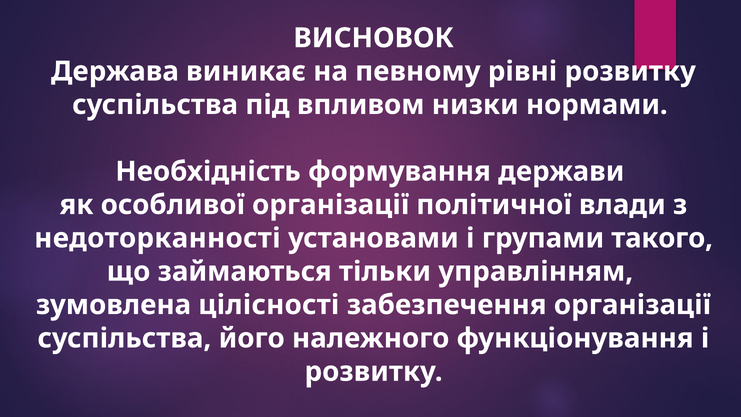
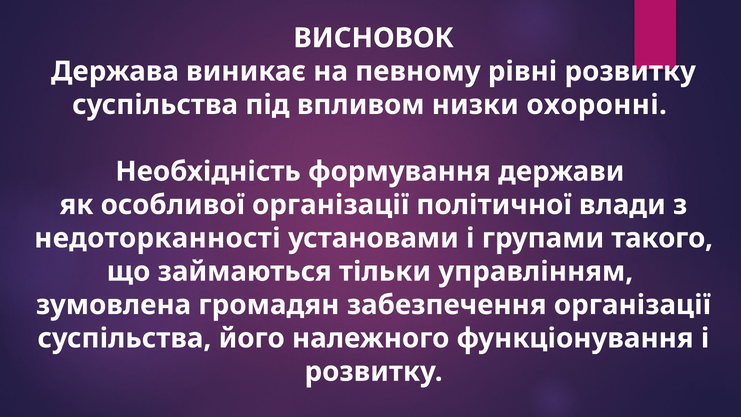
нормами: нормами -> охоронні
цілісності: цілісності -> громадян
